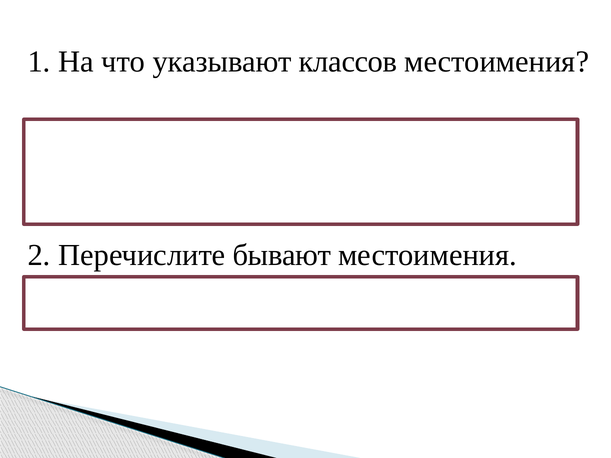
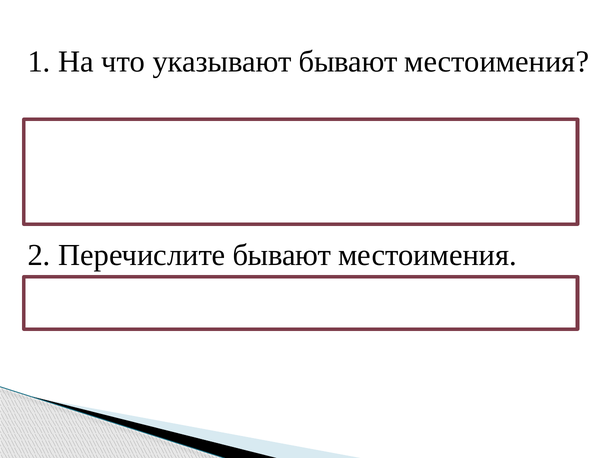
указывают классов: классов -> бывают
